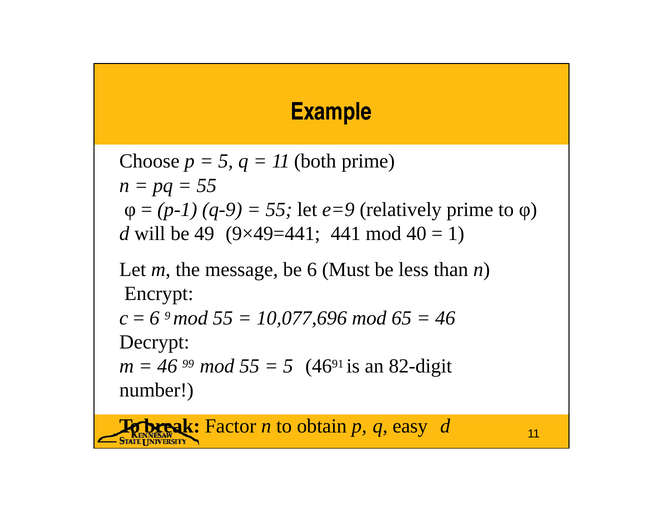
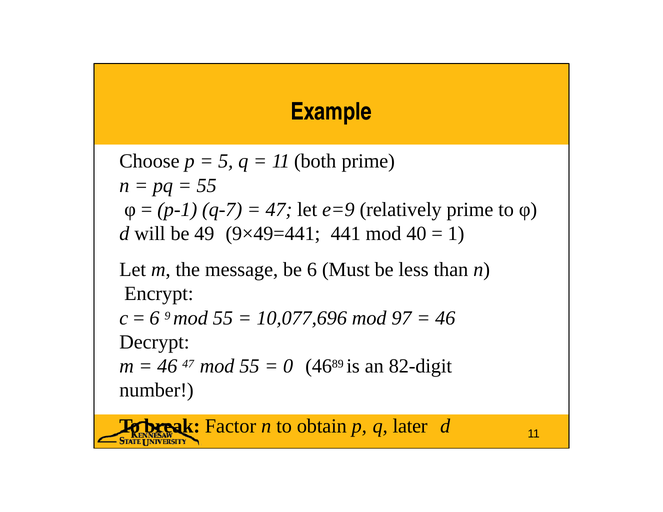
q-9: q-9 -> q-7
55 at (279, 210): 55 -> 47
65: 65 -> 97
46 99: 99 -> 47
5 at (288, 366): 5 -> 0
91: 91 -> 89
easy: easy -> later
